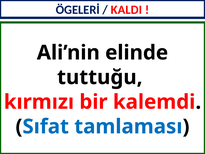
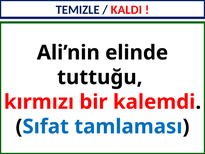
ÖGELERİ: ÖGELERİ -> TEMIZLE
